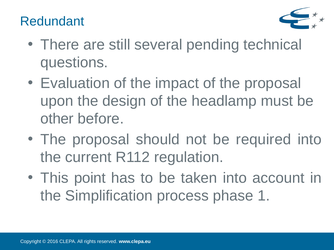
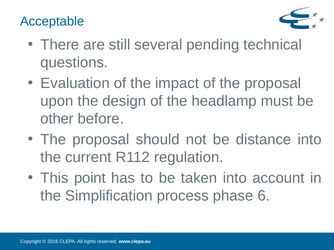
Redundant: Redundant -> Acceptable
required: required -> distance
1: 1 -> 6
